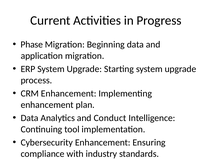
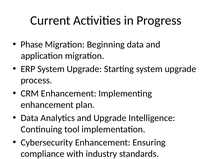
and Conduct: Conduct -> Upgrade
